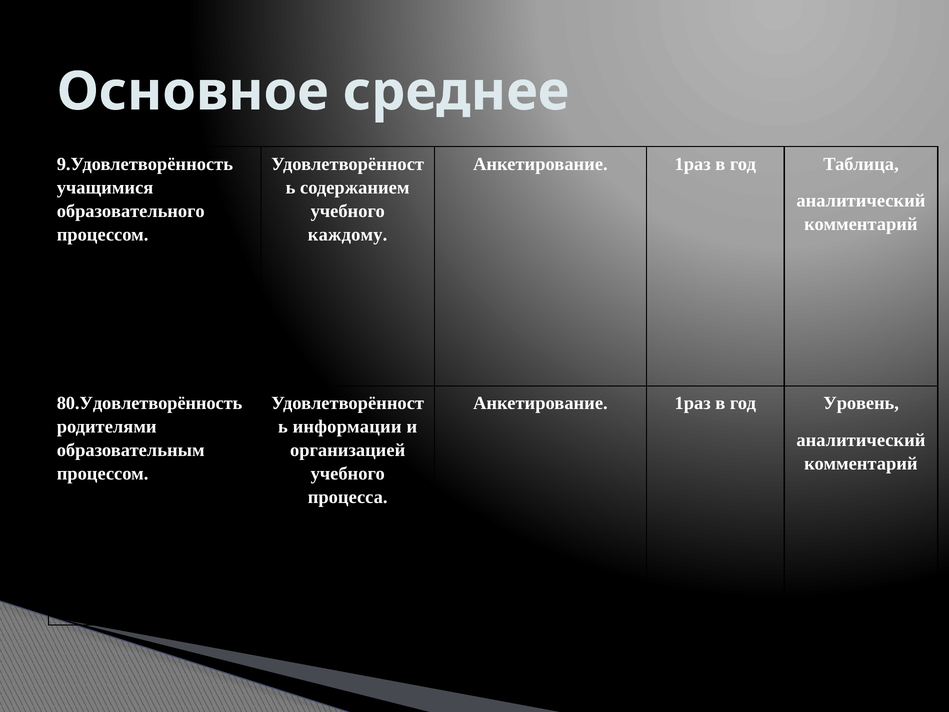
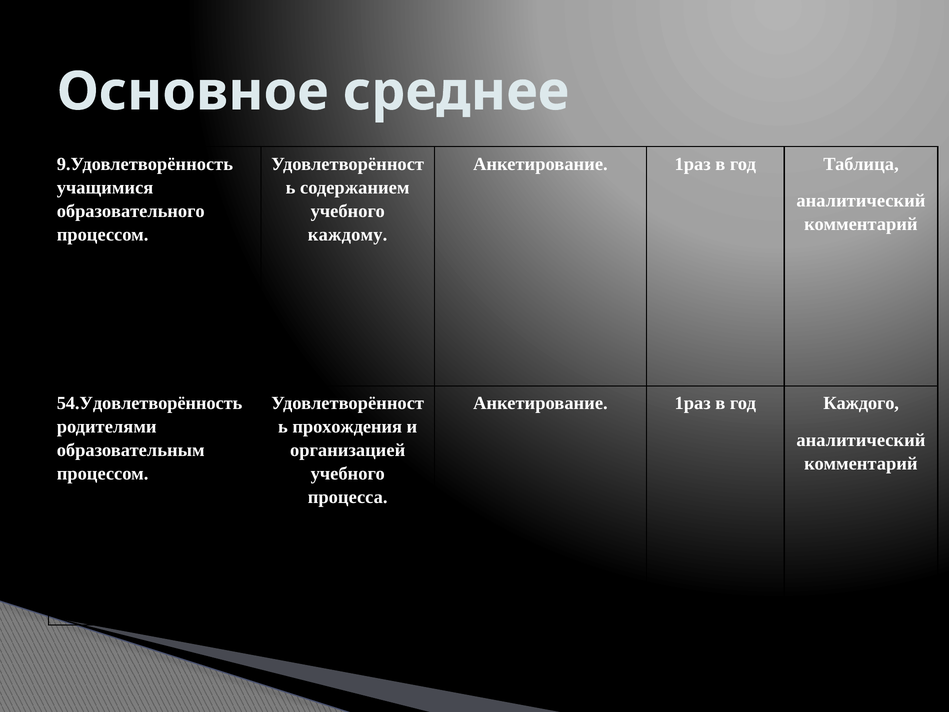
80.Удовлетворённость: 80.Удовлетворённость -> 54.Удовлетворённость
Уровень: Уровень -> Каждого
информации: информации -> прохождения
